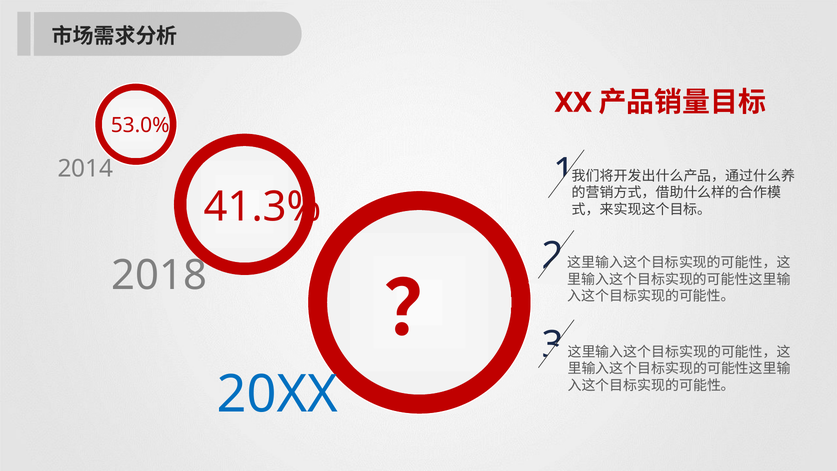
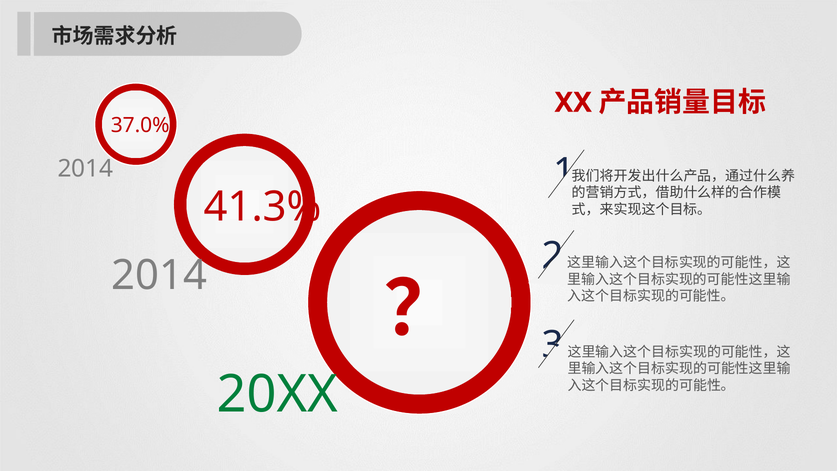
53.0%: 53.0% -> 37.0%
2018 at (159, 275): 2018 -> 2014
20XX colour: blue -> green
